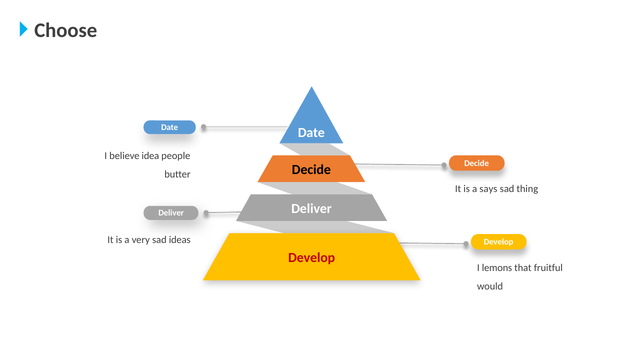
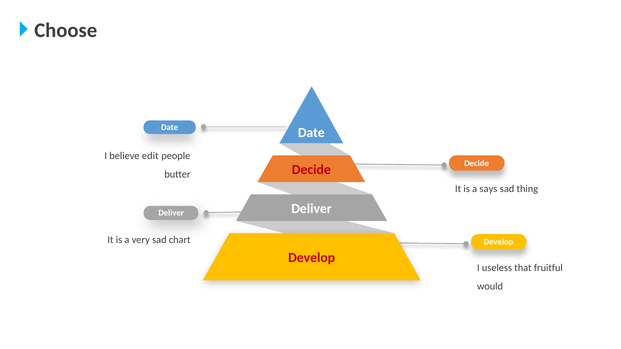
idea: idea -> edit
Decide at (311, 170) colour: black -> red
ideas: ideas -> chart
lemons: lemons -> useless
